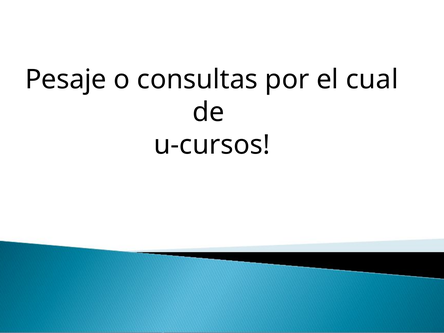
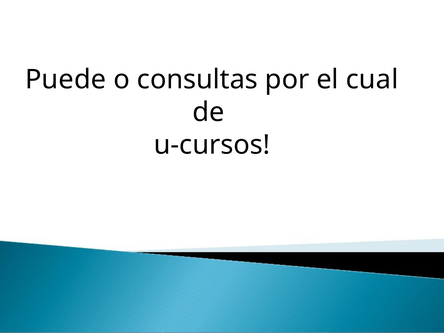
Pesaje: Pesaje -> Puede
